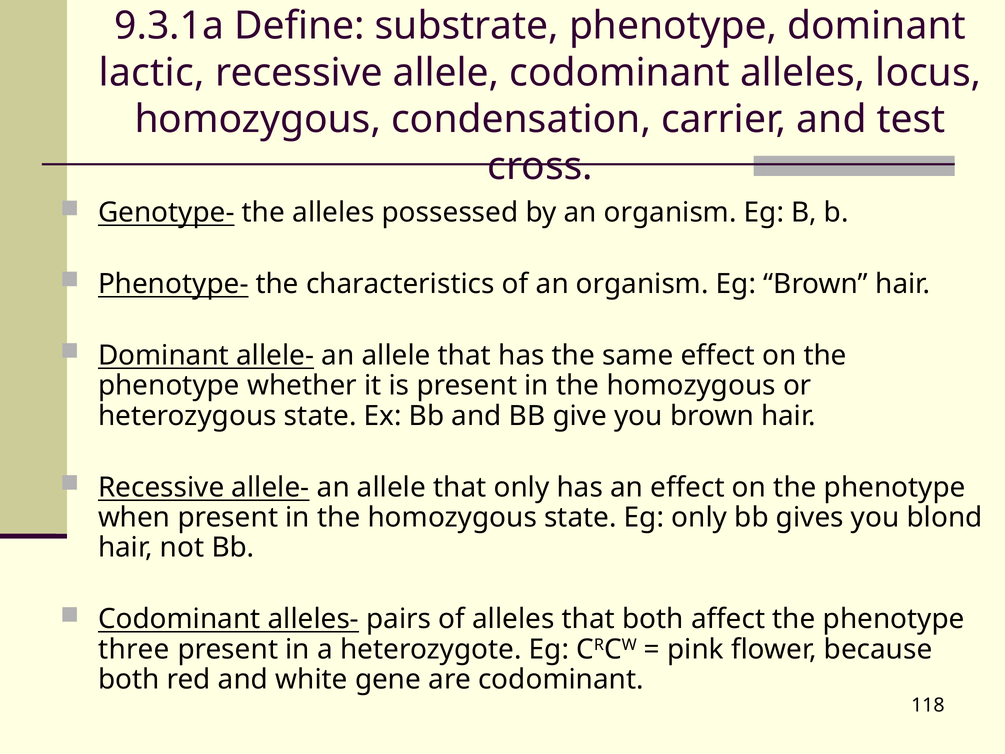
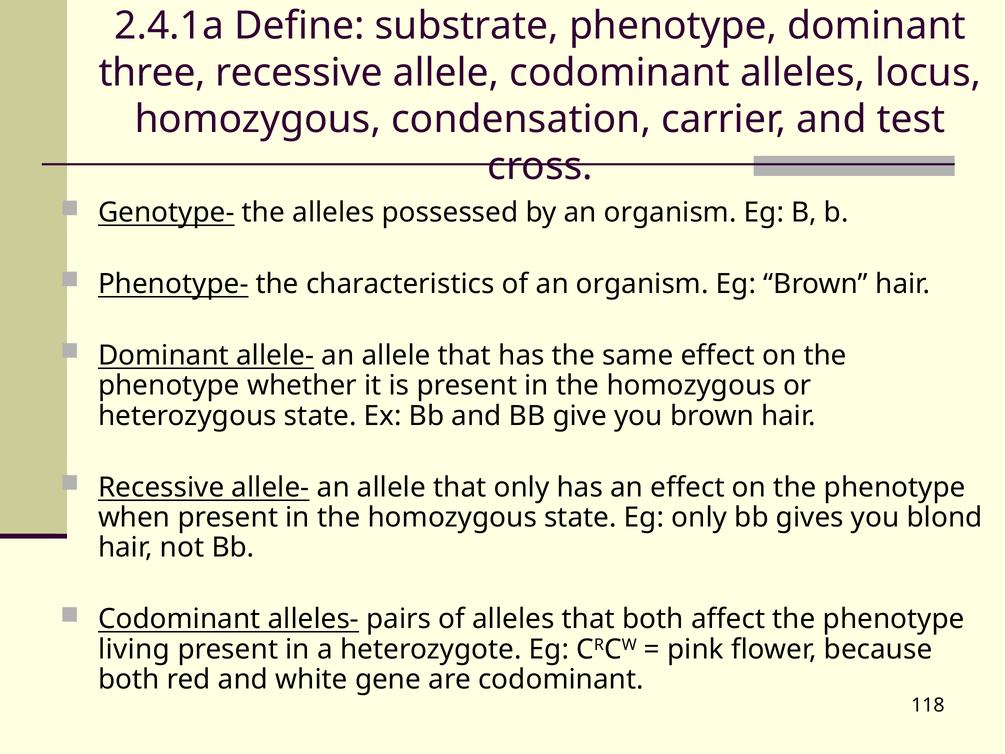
9.3.1a: 9.3.1a -> 2.4.1a
lactic: lactic -> three
three: three -> living
